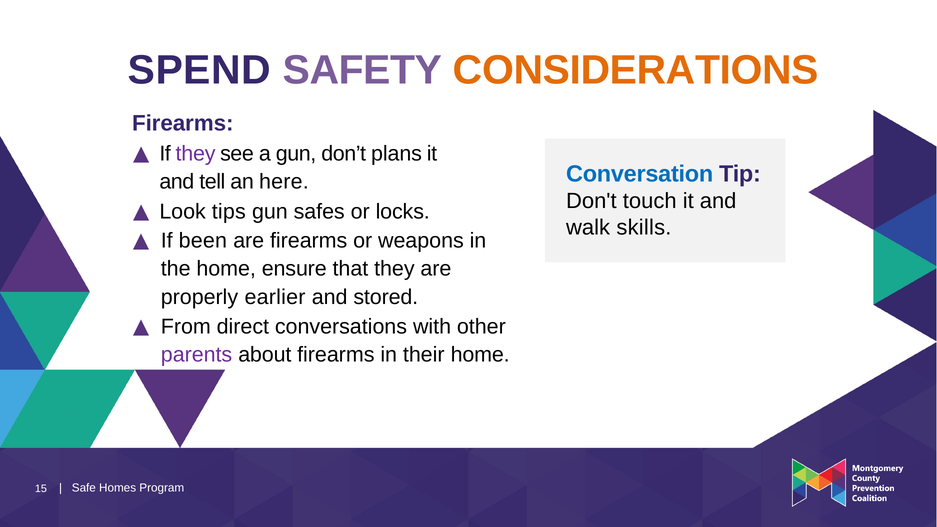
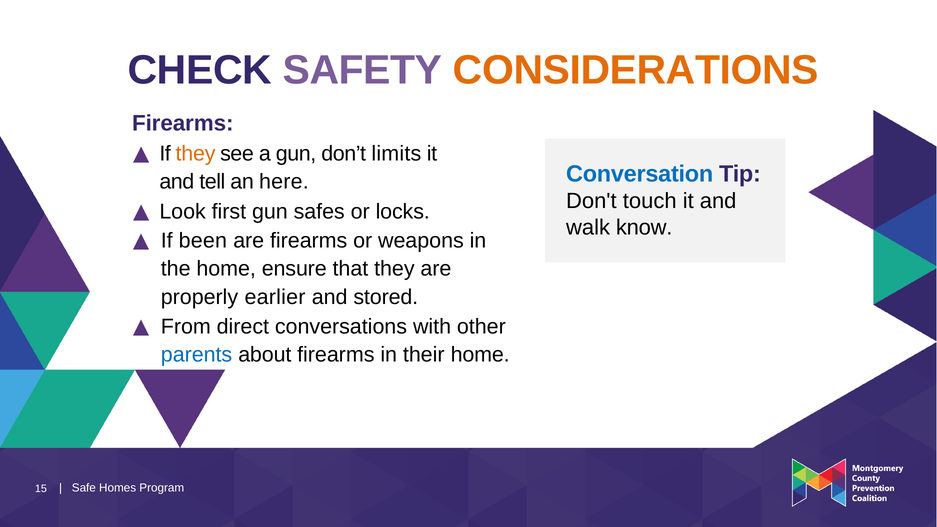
SPEND: SPEND -> CHECK
they at (196, 154) colour: purple -> orange
plans: plans -> limits
tips: tips -> first
skills: skills -> know
parents colour: purple -> blue
